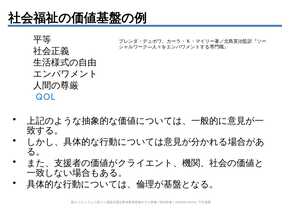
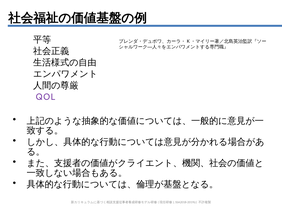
QOL colour: blue -> purple
